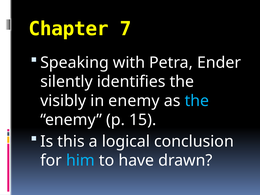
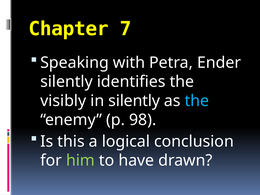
in enemy: enemy -> silently
15: 15 -> 98
him colour: light blue -> light green
